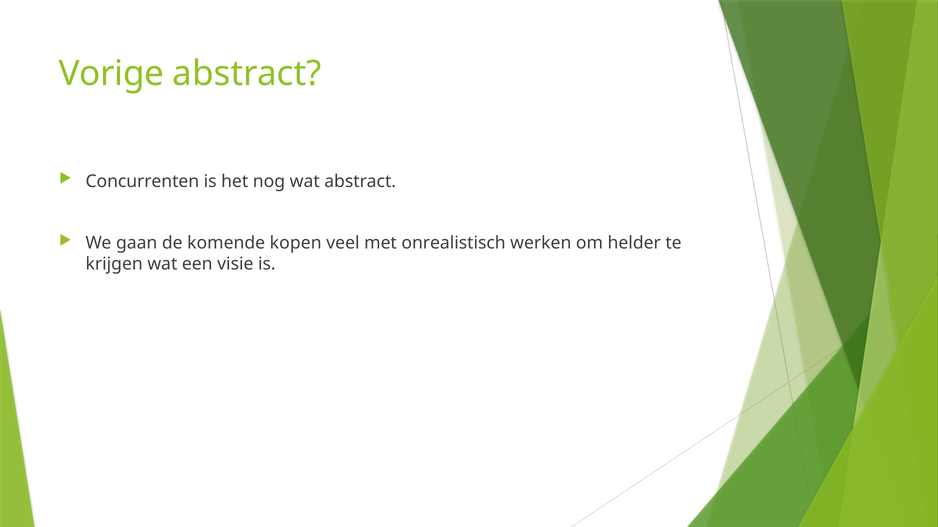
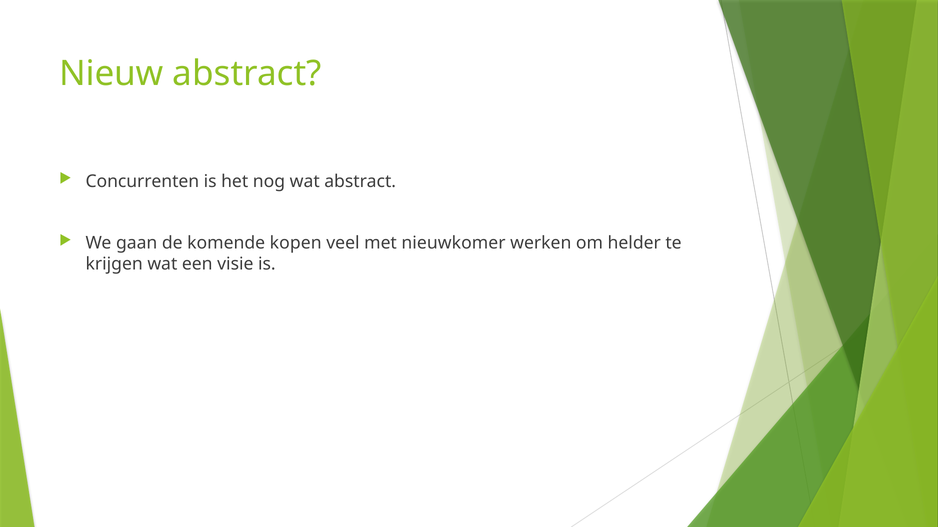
Vorige: Vorige -> Nieuw
onrealistisch: onrealistisch -> nieuwkomer
